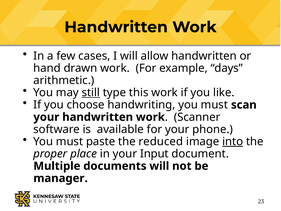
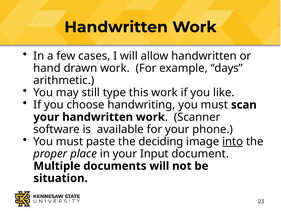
still underline: present -> none
reduced: reduced -> deciding
manager: manager -> situation
